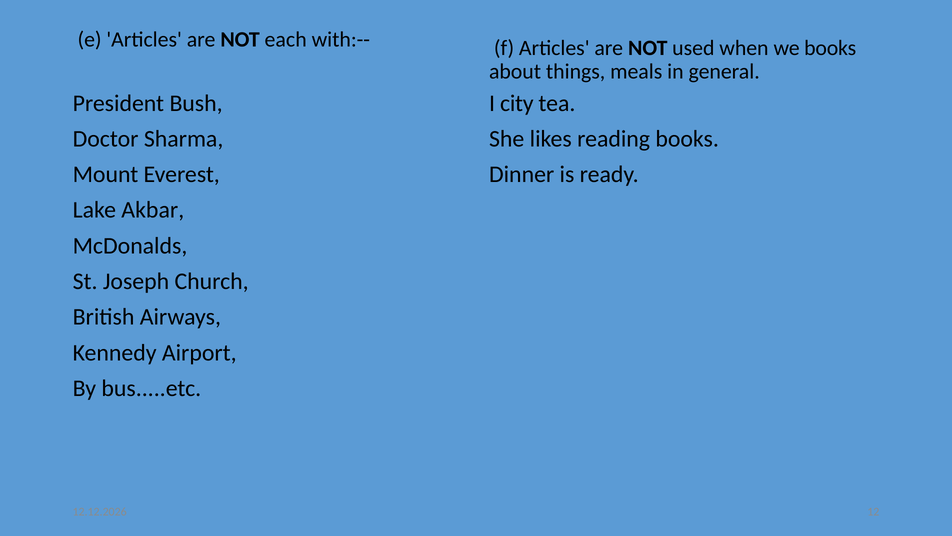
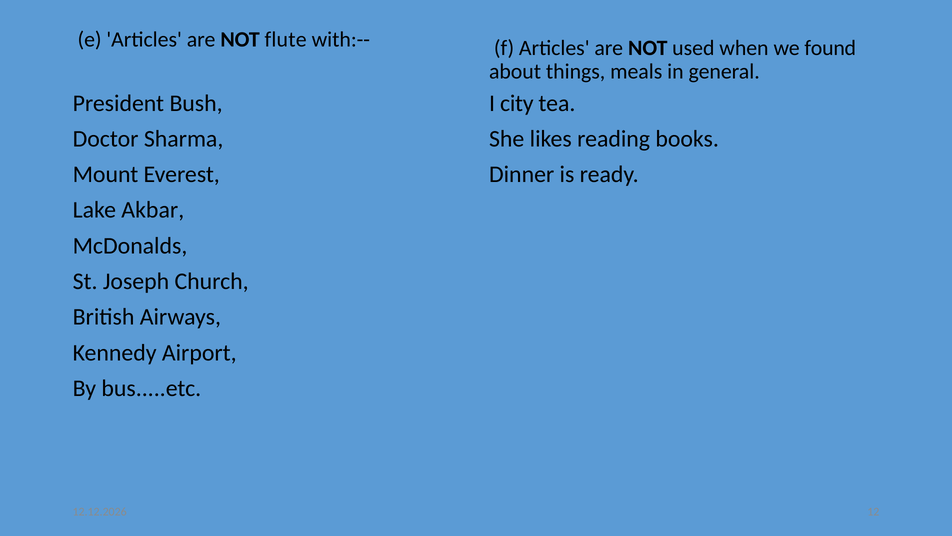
each: each -> flute
we books: books -> found
